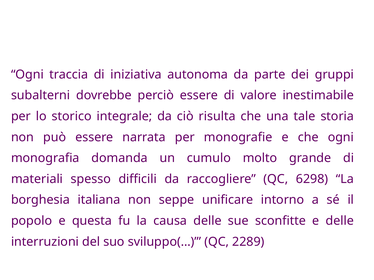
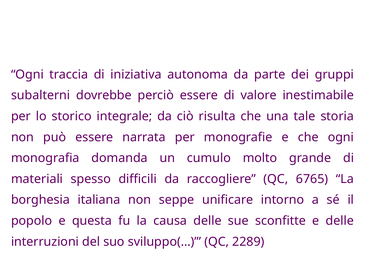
6298: 6298 -> 6765
